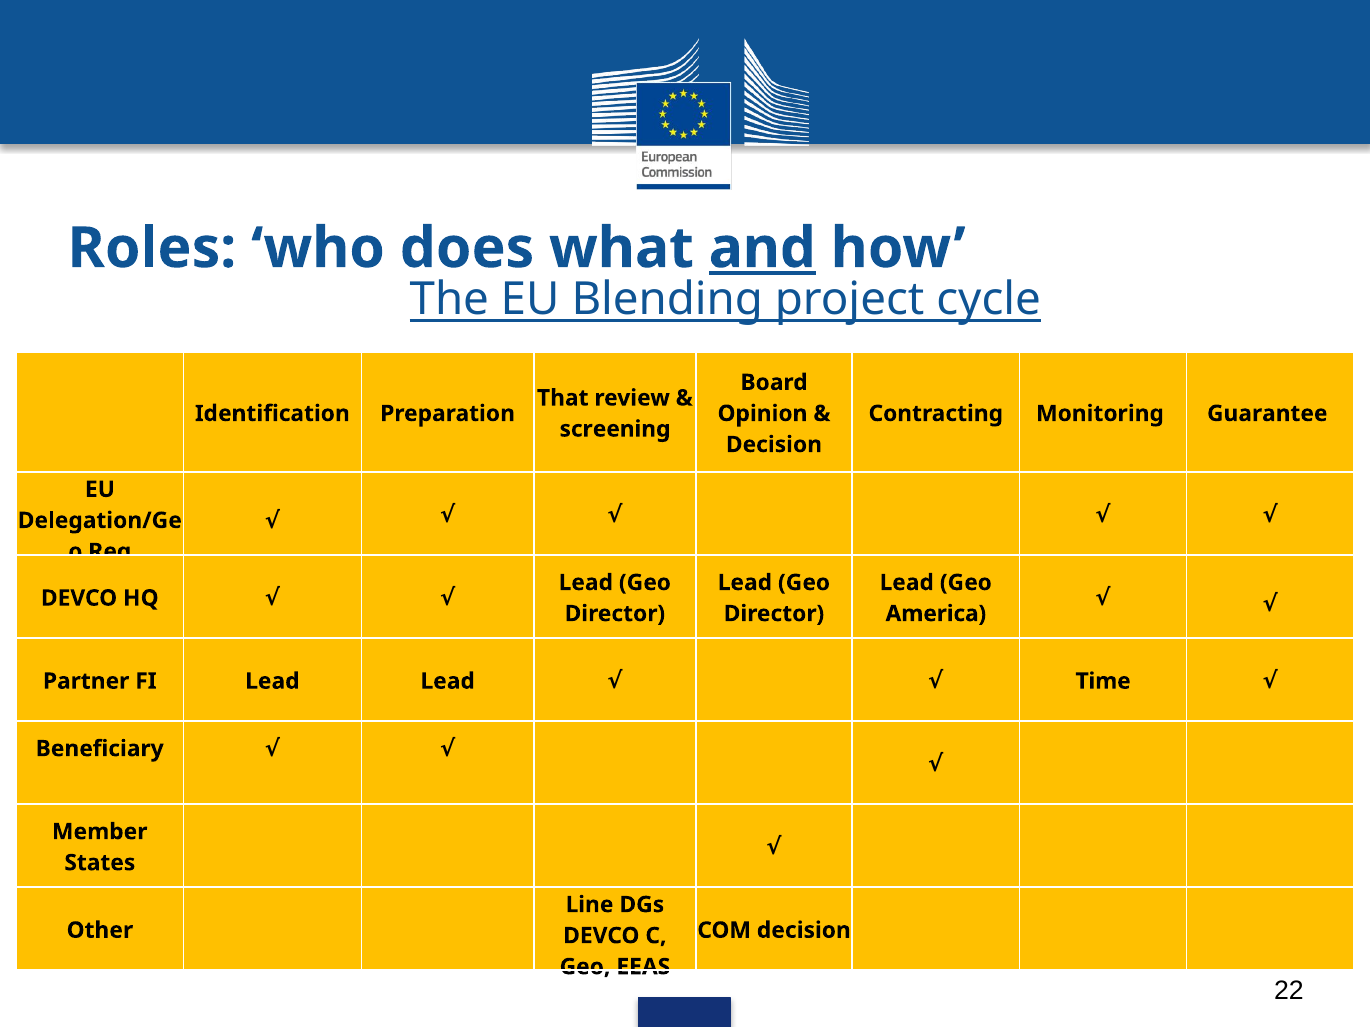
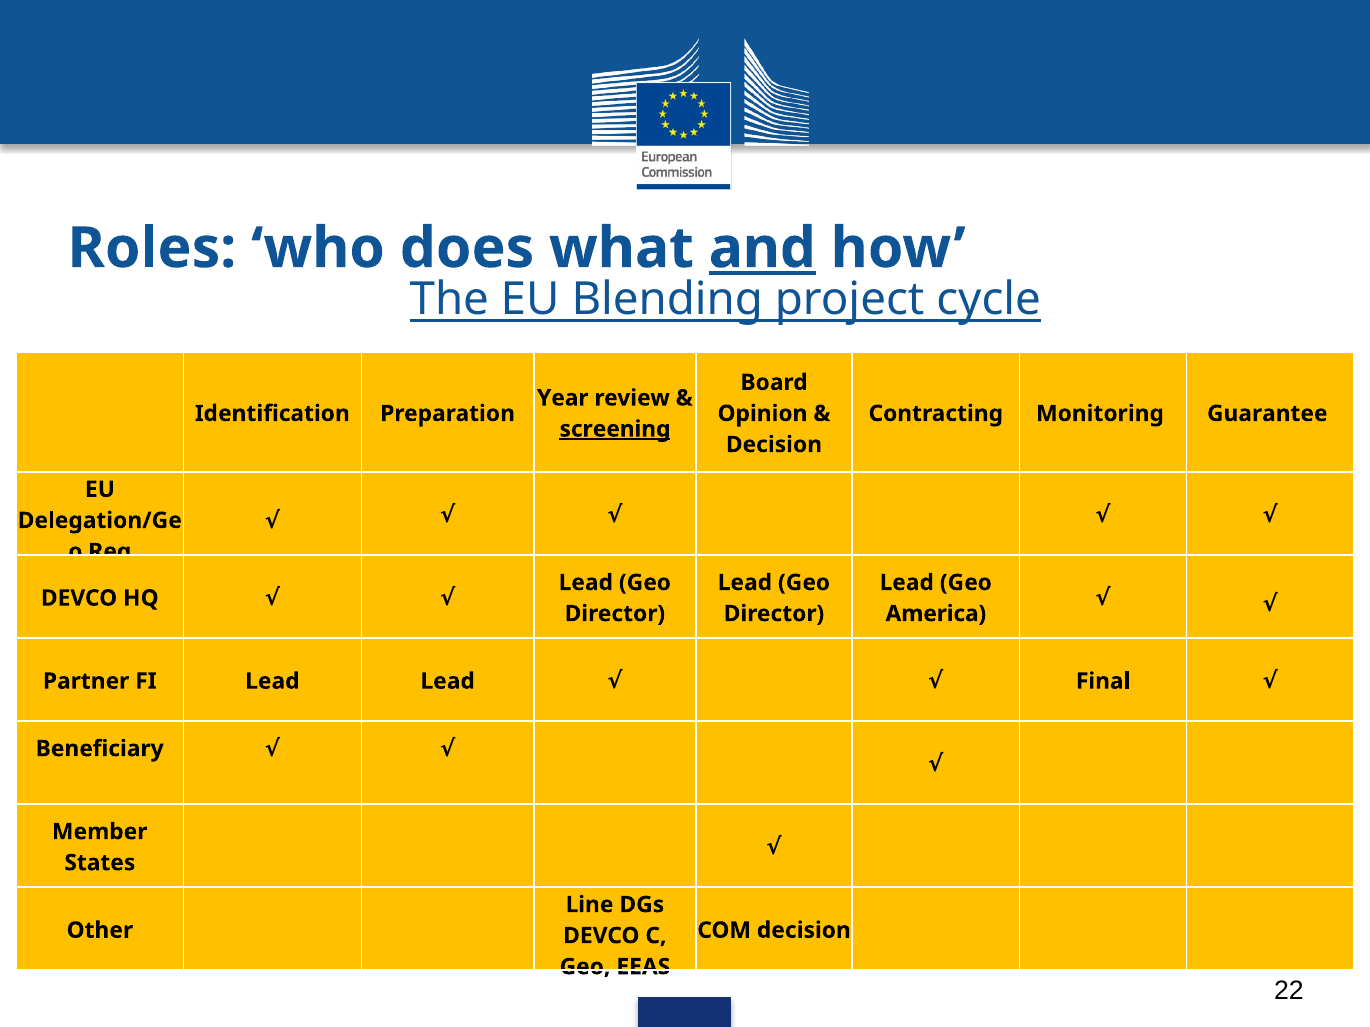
That: That -> Year
screening underline: none -> present
Time: Time -> Final
